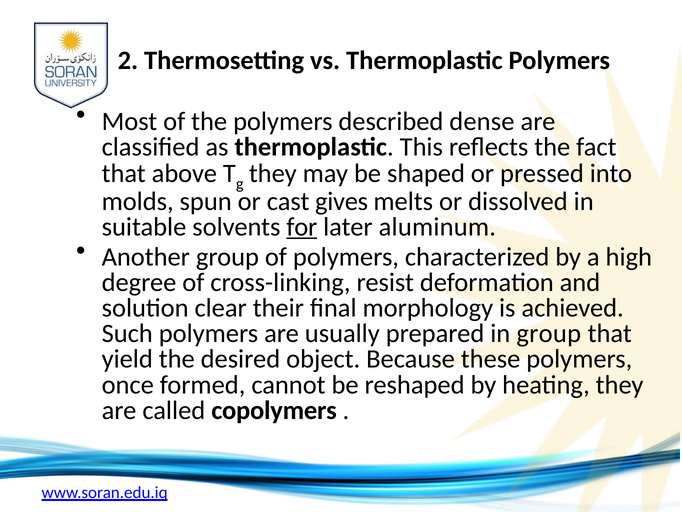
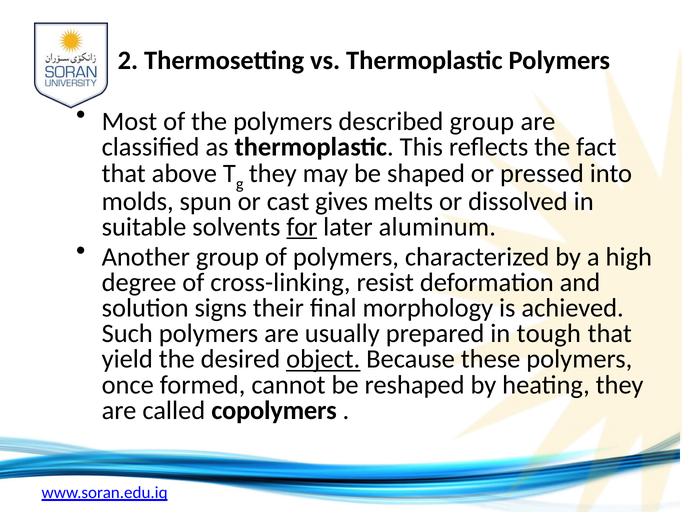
described dense: dense -> group
clear: clear -> signs
in group: group -> tough
object underline: none -> present
